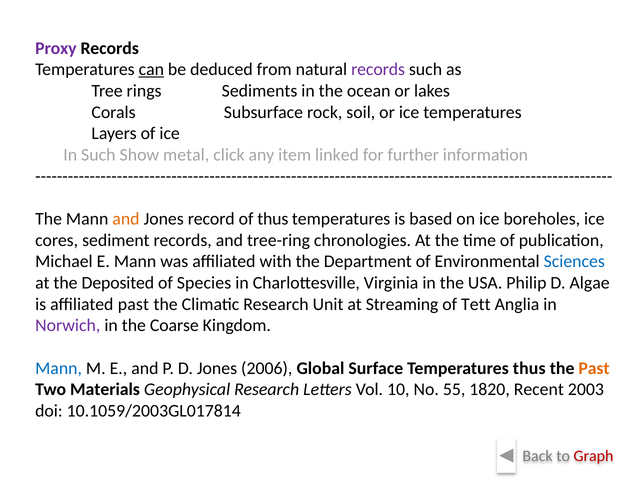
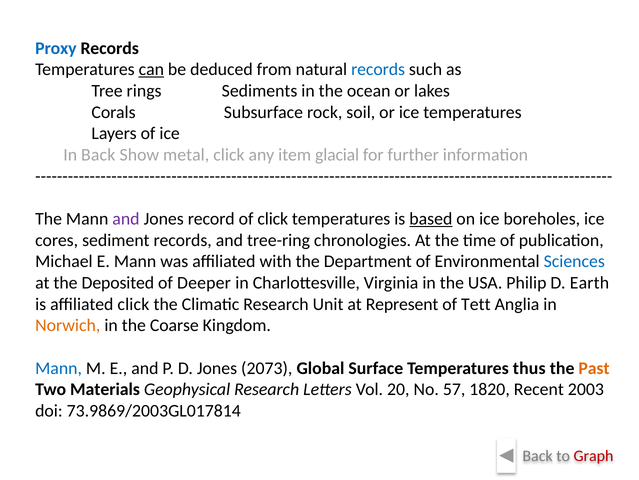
Proxy colour: purple -> blue
records at (378, 69) colour: purple -> blue
In Such: Such -> Back
linked: linked -> glacial
and at (126, 219) colour: orange -> purple
of thus: thus -> click
based underline: none -> present
Species: Species -> Deeper
Algae: Algae -> Earth
affiliated past: past -> click
Streaming: Streaming -> Represent
Norwich colour: purple -> orange
2006: 2006 -> 2073
10: 10 -> 20
55: 55 -> 57
10.1059/2003GL017814: 10.1059/2003GL017814 -> 73.9869/2003GL017814
